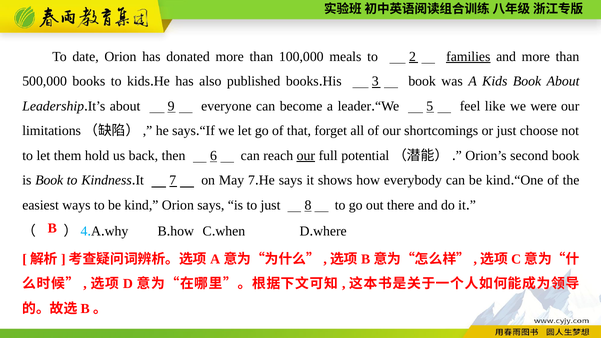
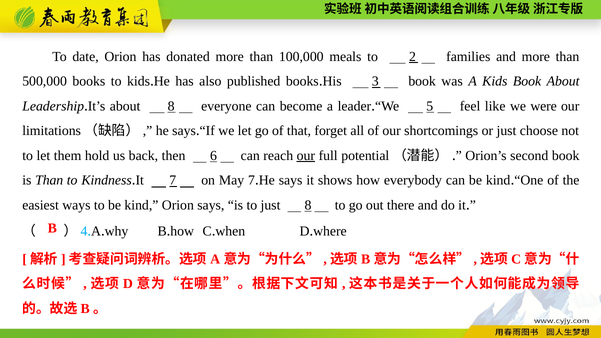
families underline: present -> none
about 9: 9 -> 8
is Book: Book -> Than
